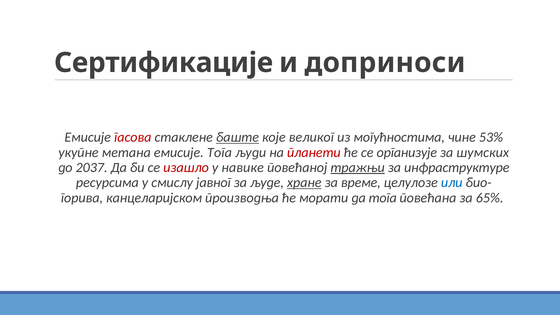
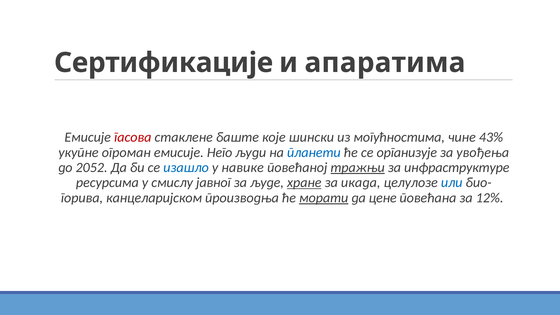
доприноси: доприноси -> апаратима
баште underline: present -> none
великог: великог -> шински
53%: 53% -> 43%
метана: метана -> огроман
емисије Тога: Тога -> Него
планети colour: red -> blue
шумских: шумских -> увођења
2037: 2037 -> 2052
изашло colour: red -> blue
време: време -> икада
морати underline: none -> present
да тога: тога -> цене
65%: 65% -> 12%
